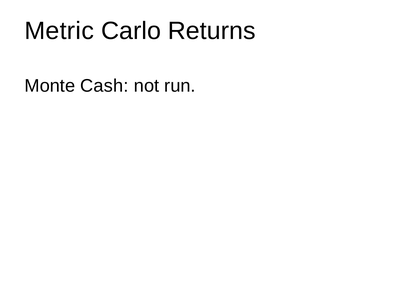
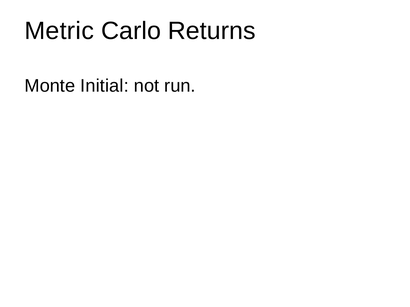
Cash: Cash -> Initial
